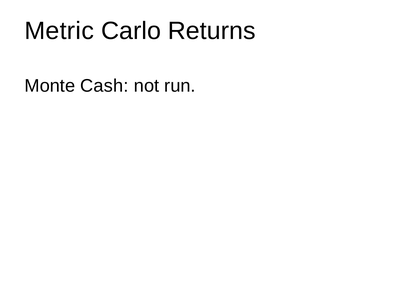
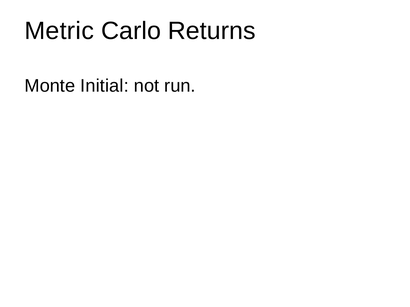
Cash: Cash -> Initial
